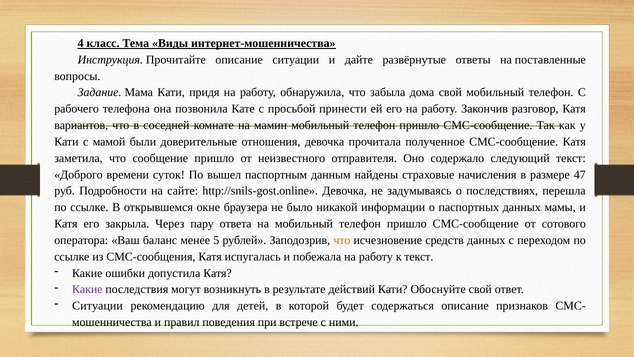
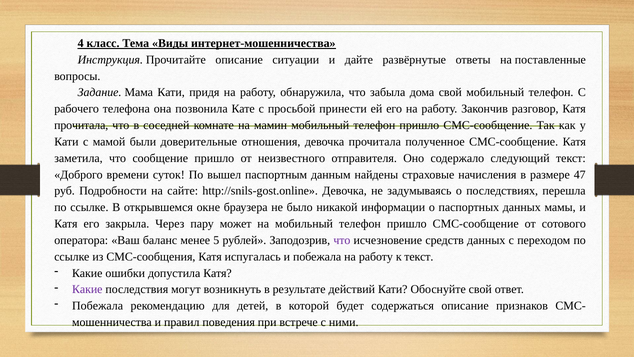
вариантов at (81, 125): вариантов -> прочитала
ответа: ответа -> может
что at (342, 240) colour: orange -> purple
Ситуации at (98, 306): Ситуации -> Побежала
